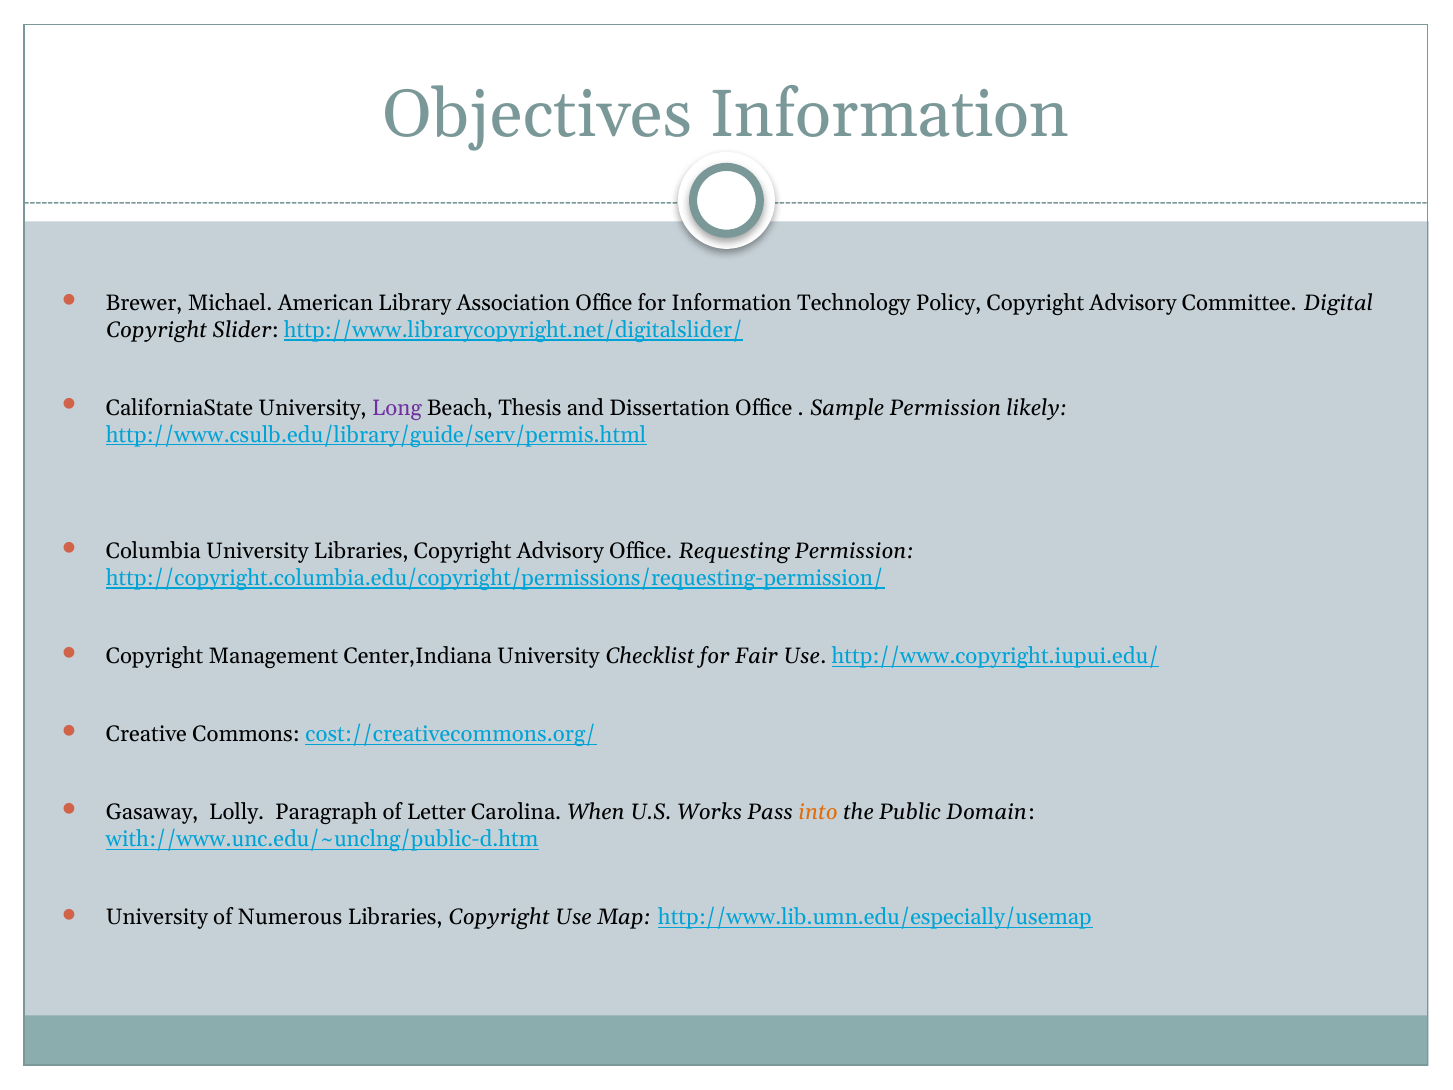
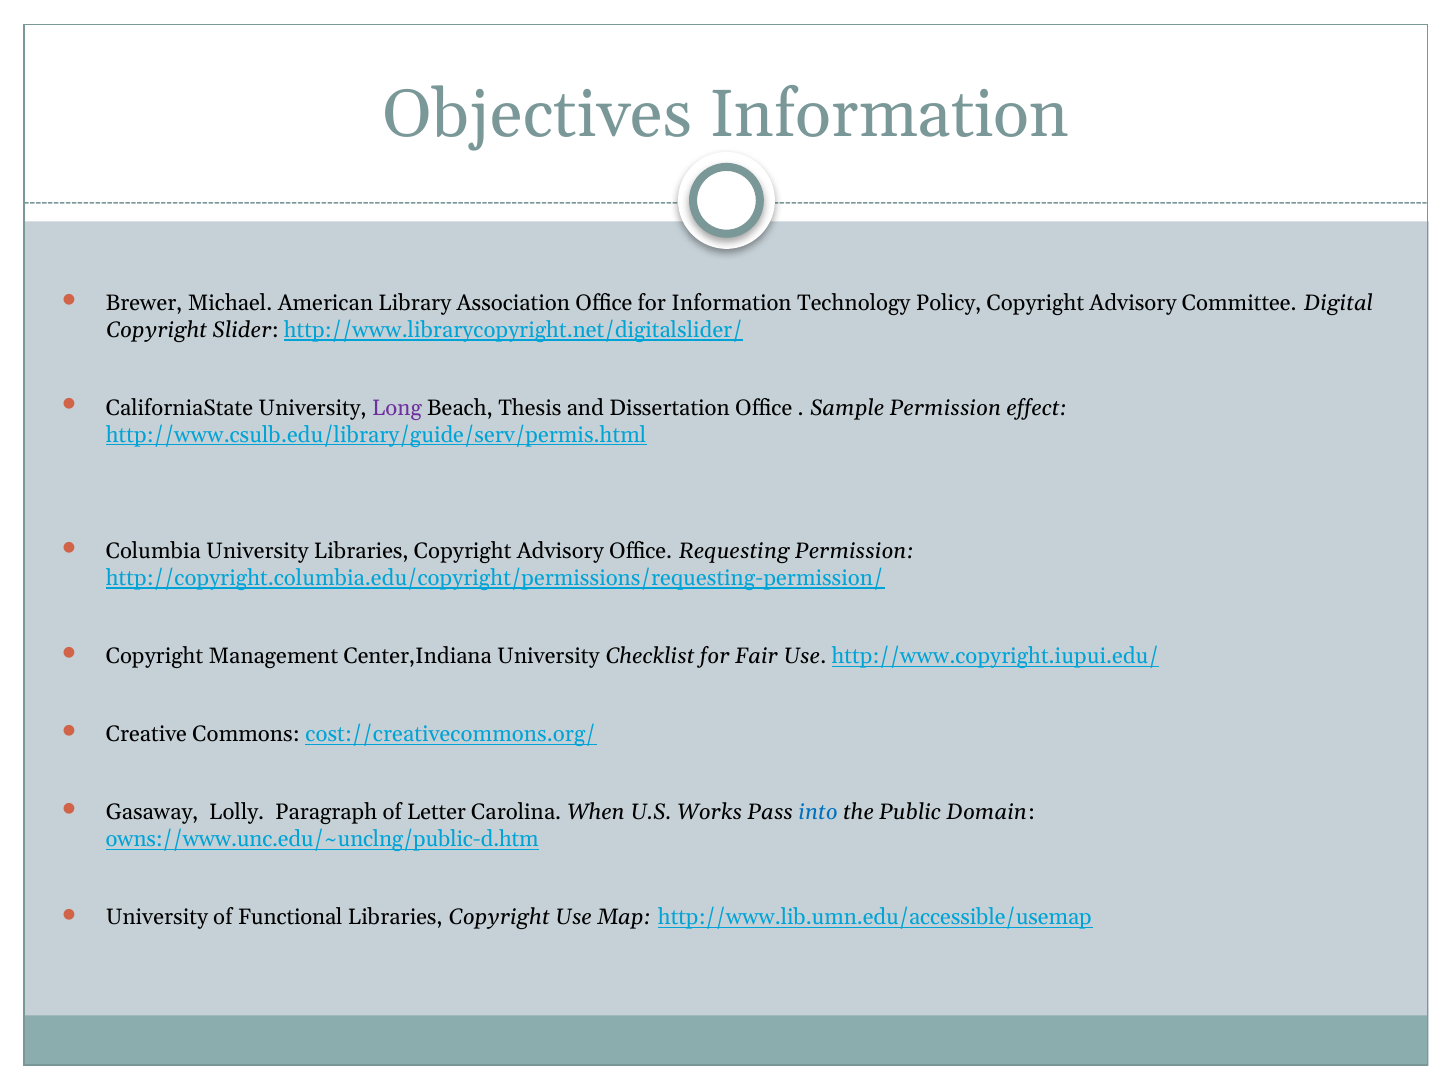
likely: likely -> effect
into colour: orange -> blue
with://www.unc.edu/~unclng/public-d.htm: with://www.unc.edu/~unclng/public-d.htm -> owns://www.unc.edu/~unclng/public-d.htm
Numerous: Numerous -> Functional
http://www.lib.umn.edu/especially/usemap: http://www.lib.umn.edu/especially/usemap -> http://www.lib.umn.edu/accessible/usemap
